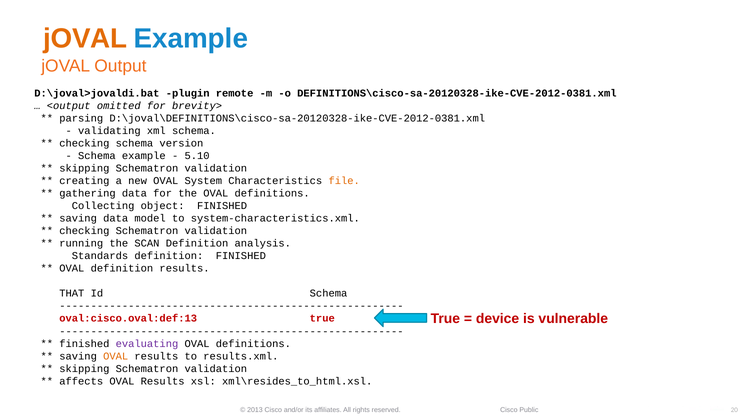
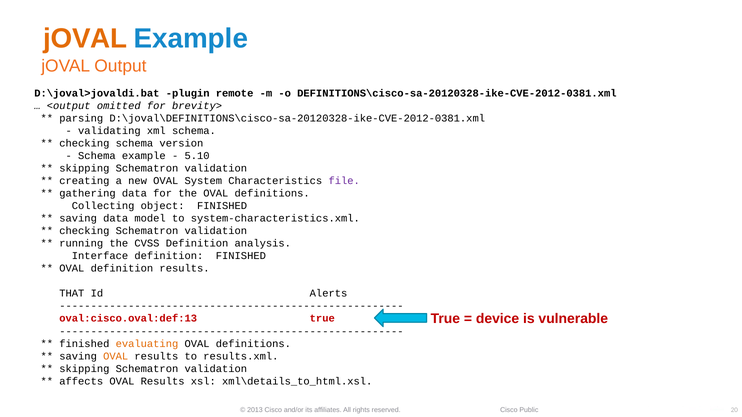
file colour: orange -> purple
SCAN: SCAN -> CVSS
Standards: Standards -> Interface
Id Schema: Schema -> Alerts
evaluating colour: purple -> orange
xml\resides_to_html.xsl: xml\resides_to_html.xsl -> xml\details_to_html.xsl
